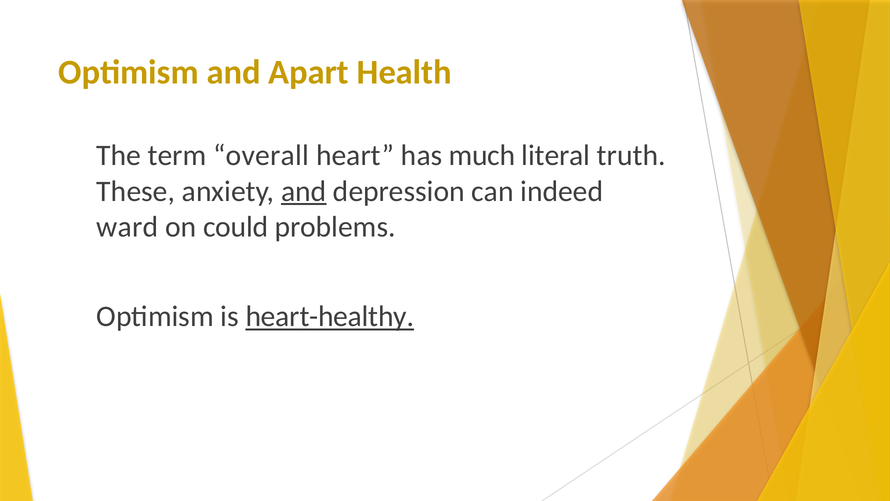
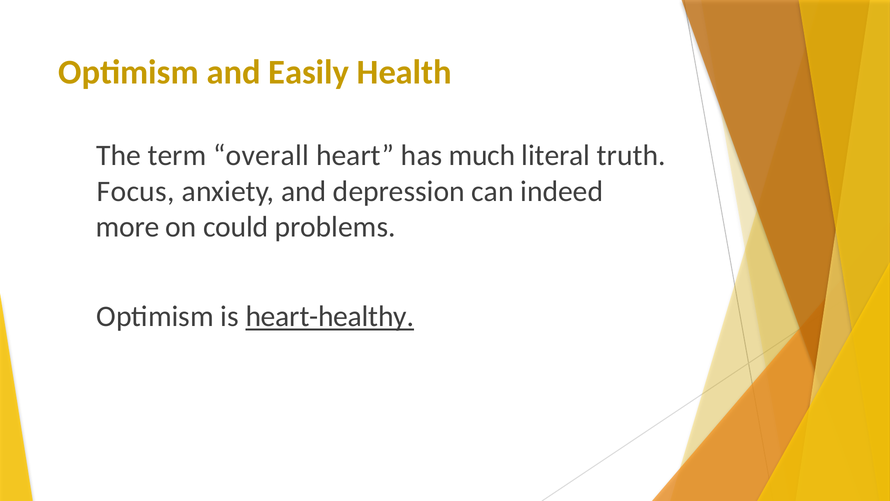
Apart: Apart -> Easily
These: These -> Focus
and at (304, 191) underline: present -> none
ward: ward -> more
